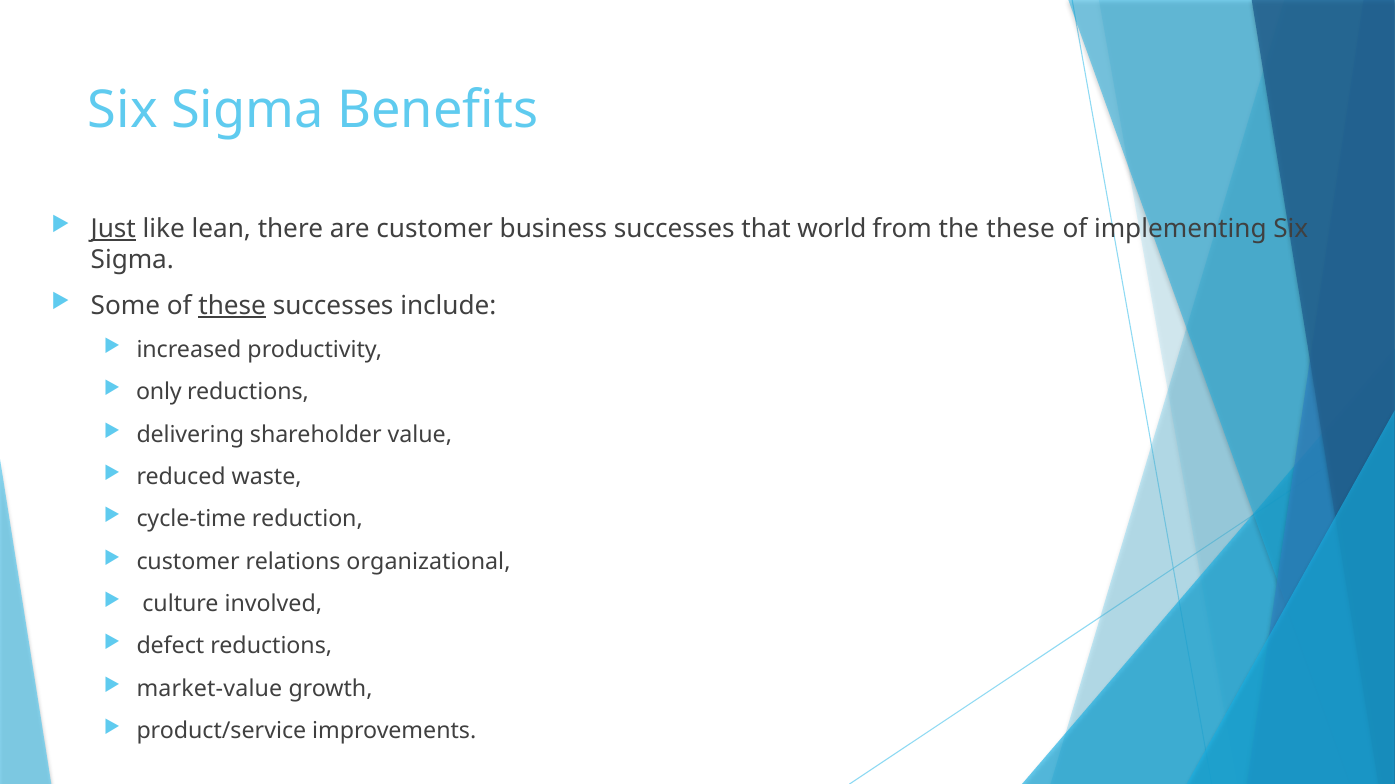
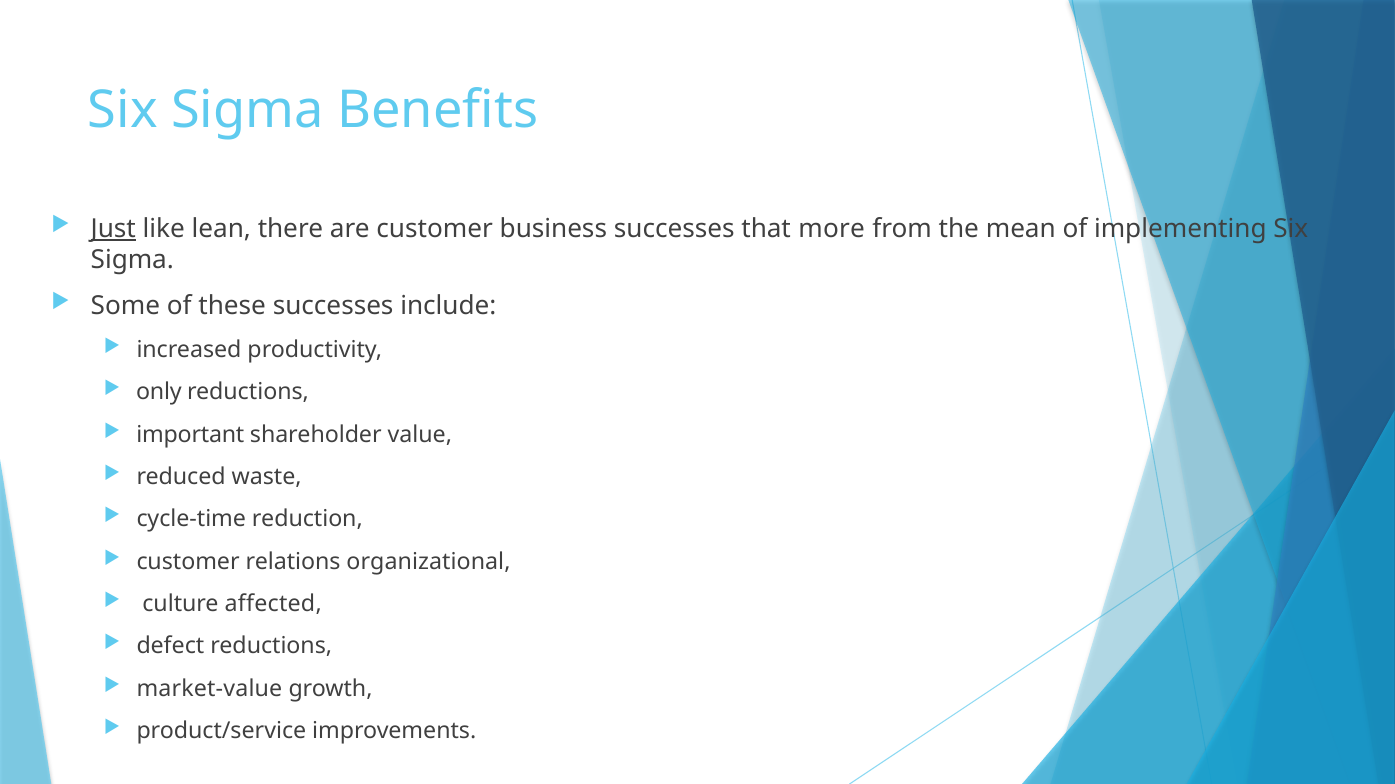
world: world -> more
the these: these -> mean
these at (232, 306) underline: present -> none
delivering: delivering -> important
involved: involved -> affected
